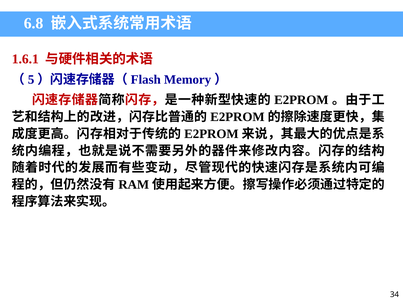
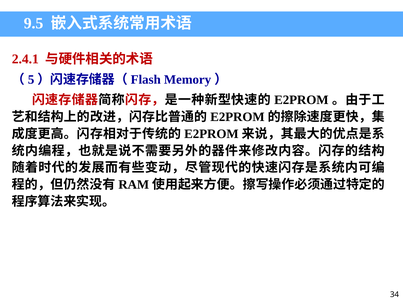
6.8: 6.8 -> 9.5
1.6.1: 1.6.1 -> 2.4.1
